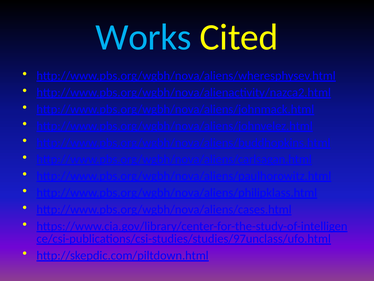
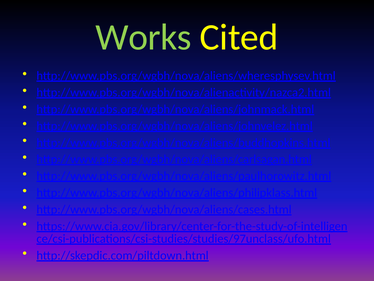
Works colour: light blue -> light green
